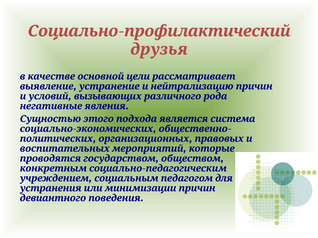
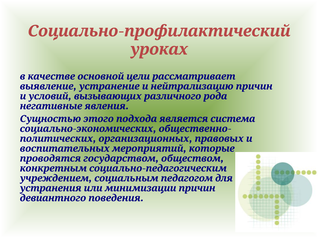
друзья: друзья -> уроках
